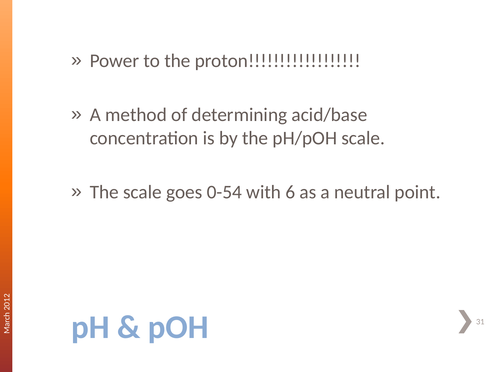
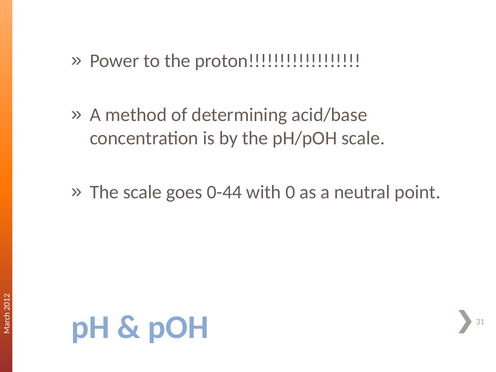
0-54: 0-54 -> 0-44
with 6: 6 -> 0
